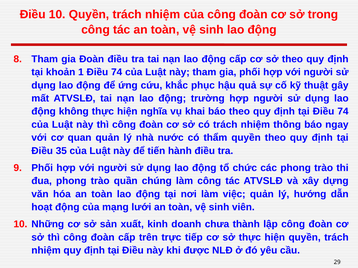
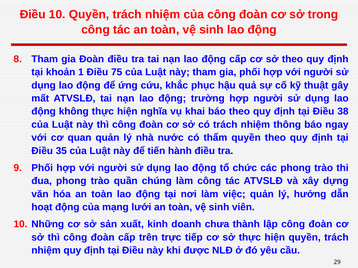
1 Điều 74: 74 -> 75
tại Điều 74: 74 -> 38
